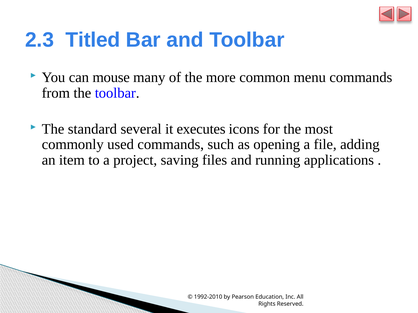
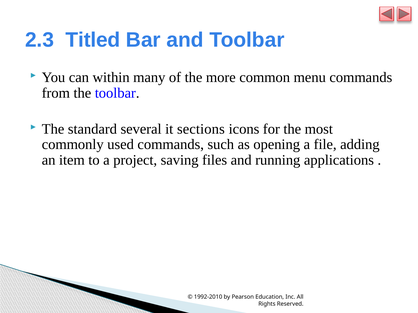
mouse: mouse -> within
executes: executes -> sections
